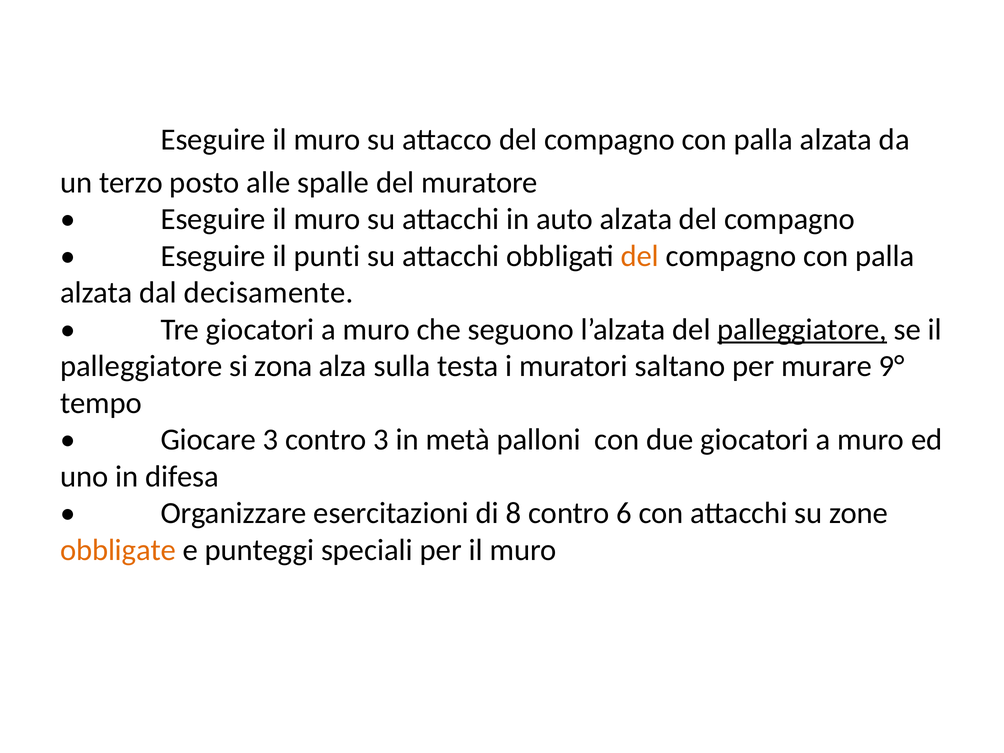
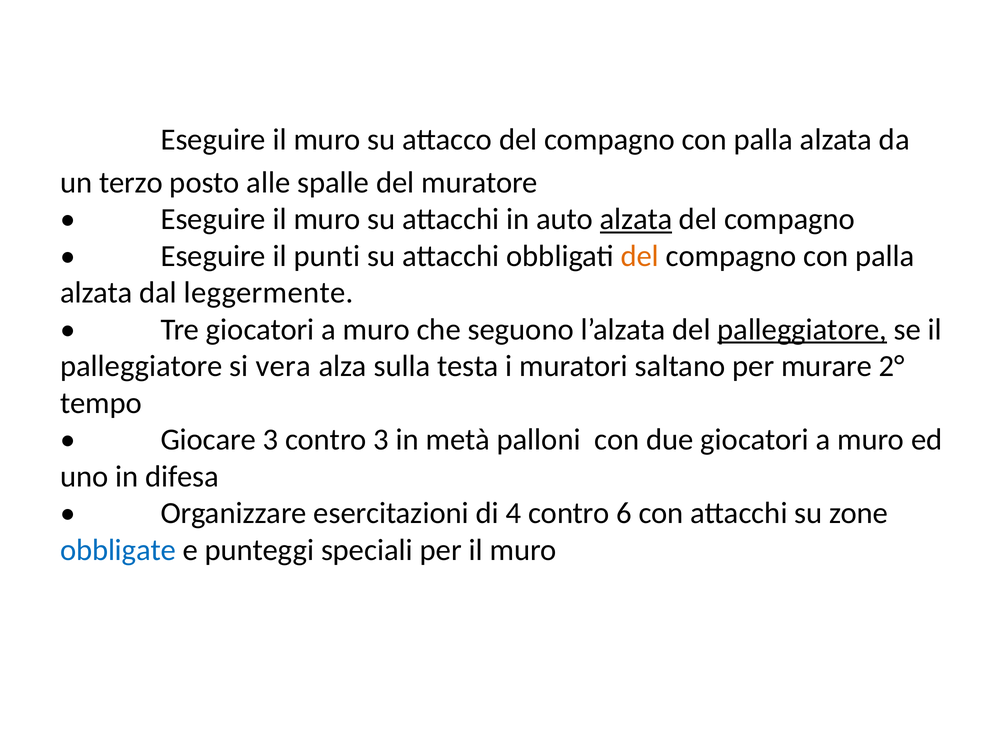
alzata at (636, 219) underline: none -> present
decisamente: decisamente -> leggermente
zona: zona -> vera
9°: 9° -> 2°
8: 8 -> 4
obbligate colour: orange -> blue
